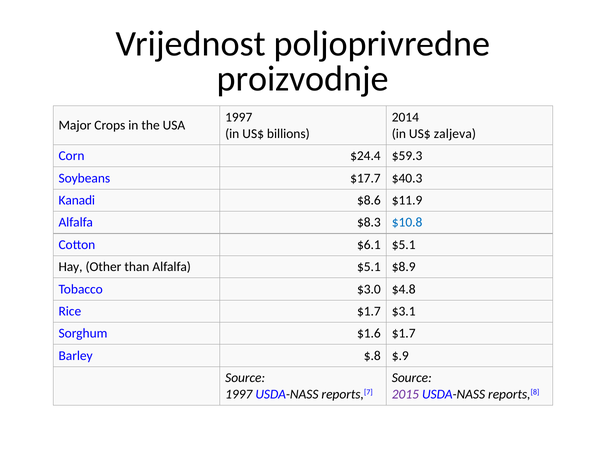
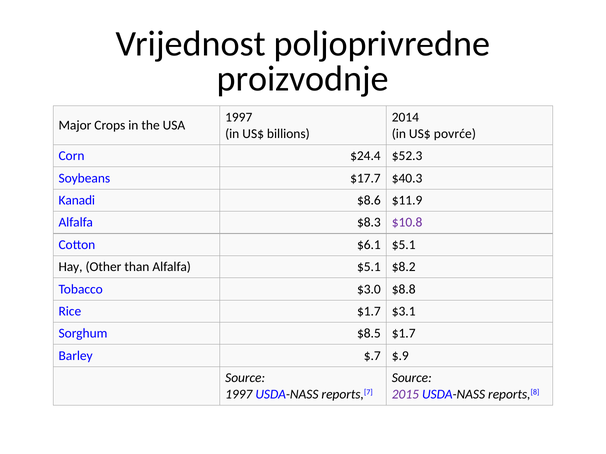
zaljeva: zaljeva -> povrće
$59.3: $59.3 -> $52.3
$10.8 colour: blue -> purple
$8.9: $8.9 -> $8.2
$4.8: $4.8 -> $8.8
$1.6: $1.6 -> $8.5
$.8: $.8 -> $.7
